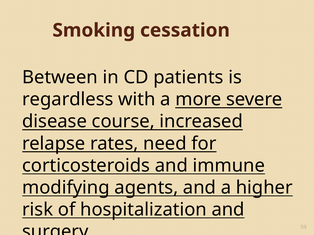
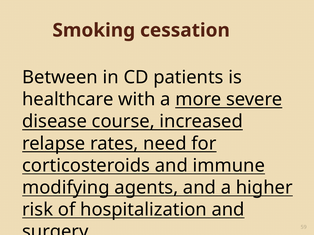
regardless: regardless -> healthcare
